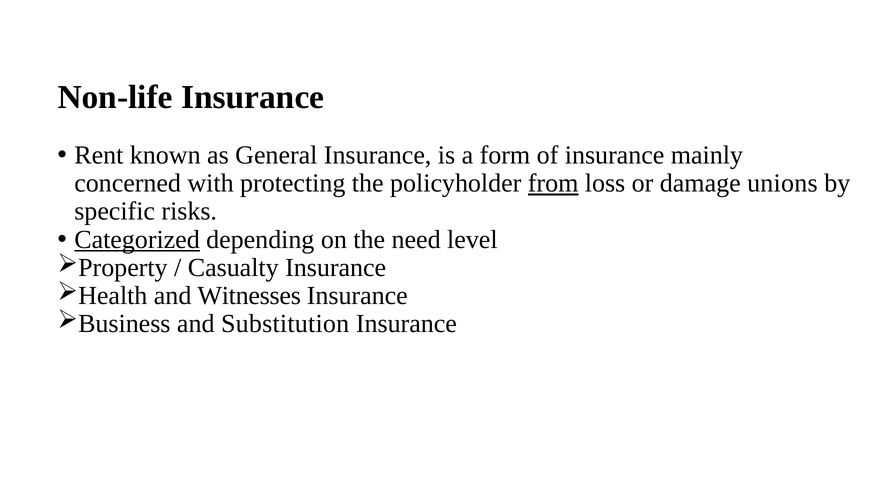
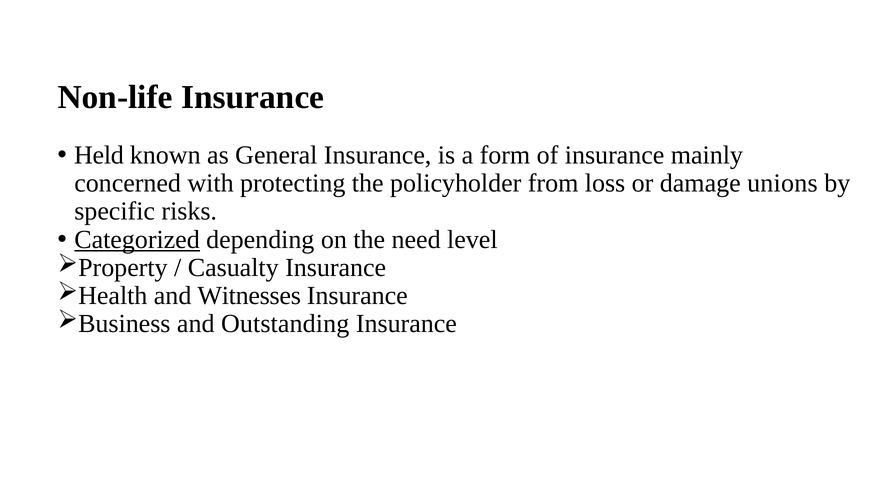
Rent: Rent -> Held
from underline: present -> none
Substitution: Substitution -> Outstanding
